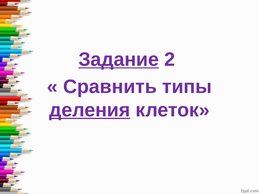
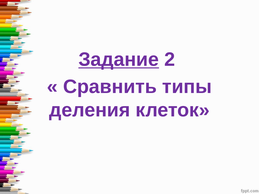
деления underline: present -> none
